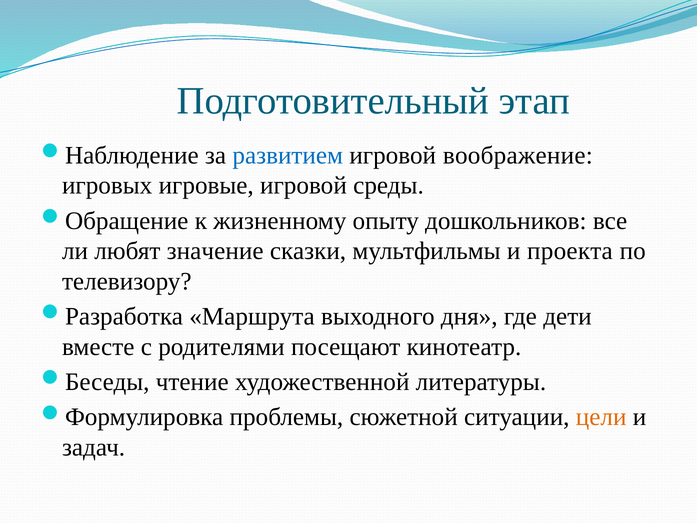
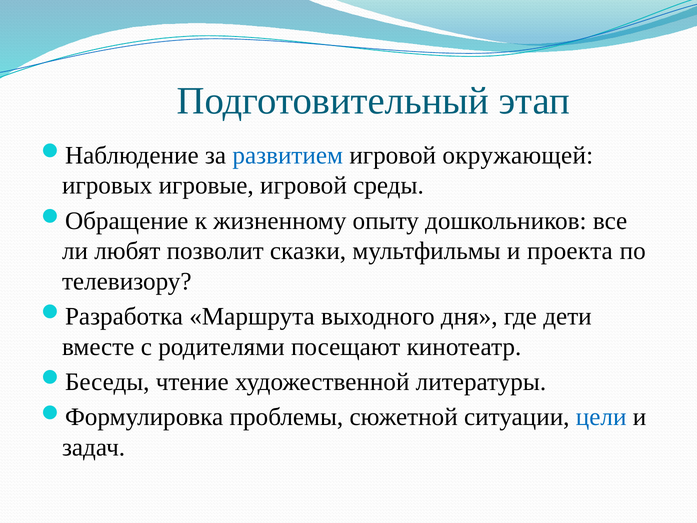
воображение: воображение -> окружающей
значение: значение -> позволит
цели colour: orange -> blue
